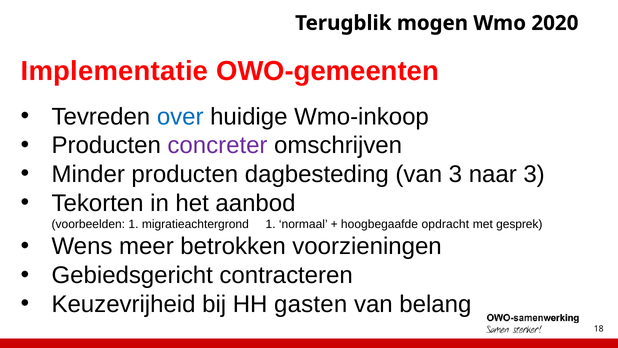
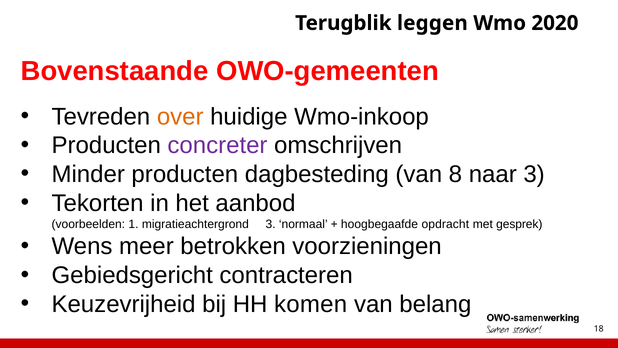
mogen: mogen -> leggen
Implementatie: Implementatie -> Bovenstaande
over colour: blue -> orange
van 3: 3 -> 8
migratieachtergrond 1: 1 -> 3
gasten: gasten -> komen
